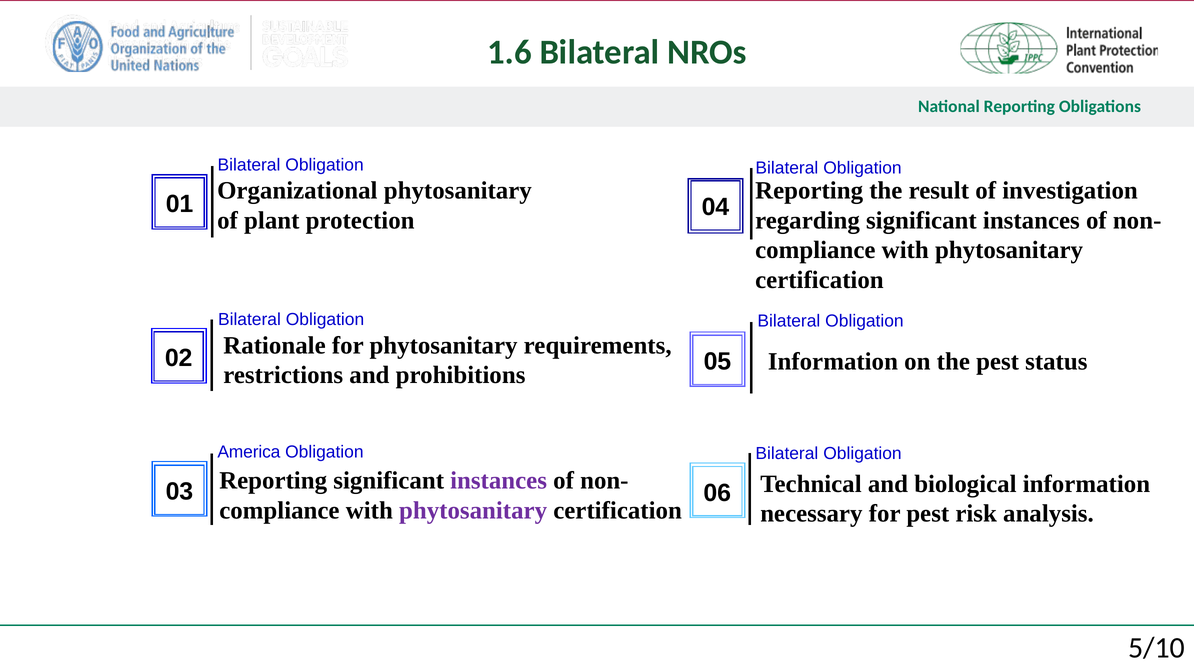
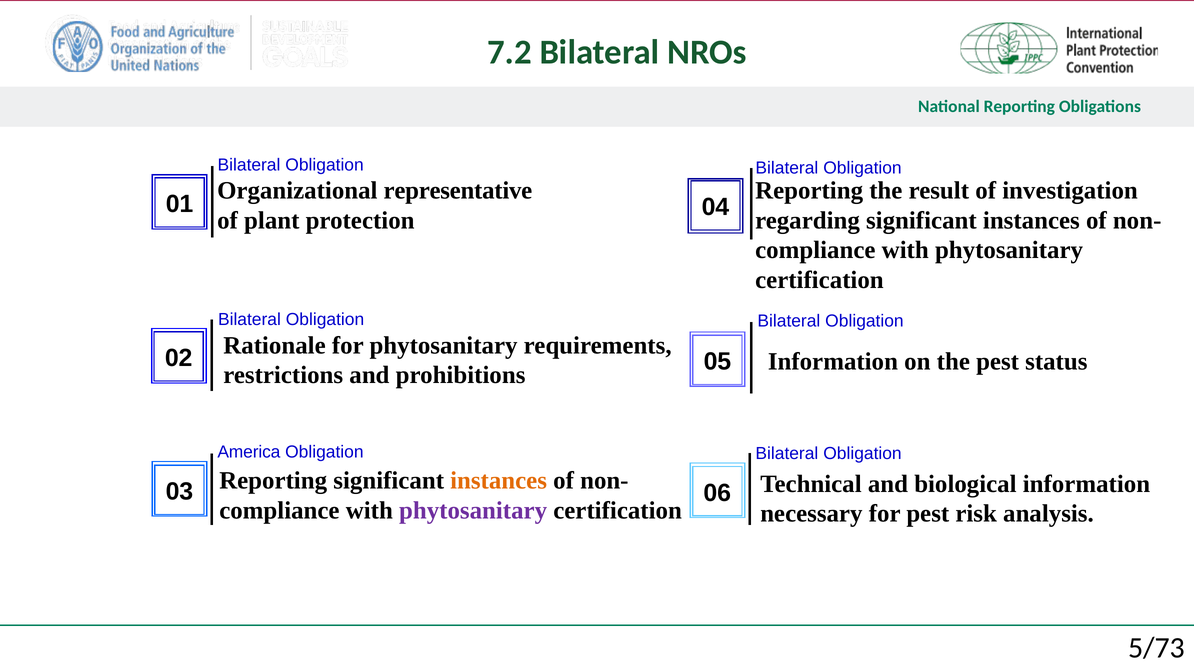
1.6: 1.6 -> 7.2
Organizational phytosanitary: phytosanitary -> representative
instances at (499, 480) colour: purple -> orange
5/10: 5/10 -> 5/73
